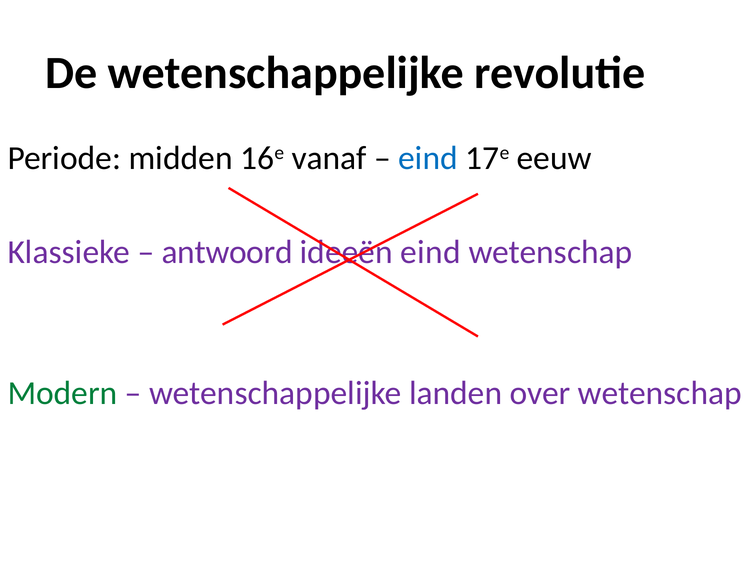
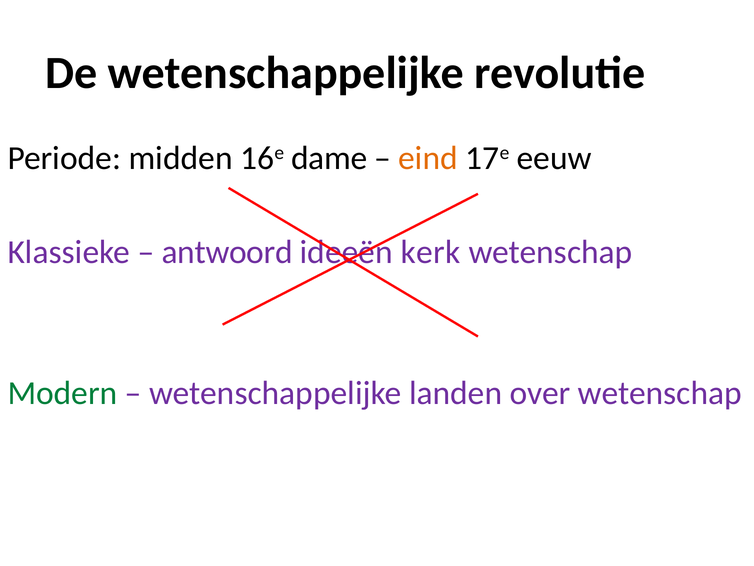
vanaf: vanaf -> dame
eind at (428, 158) colour: blue -> orange
ideeën eind: eind -> kerk
